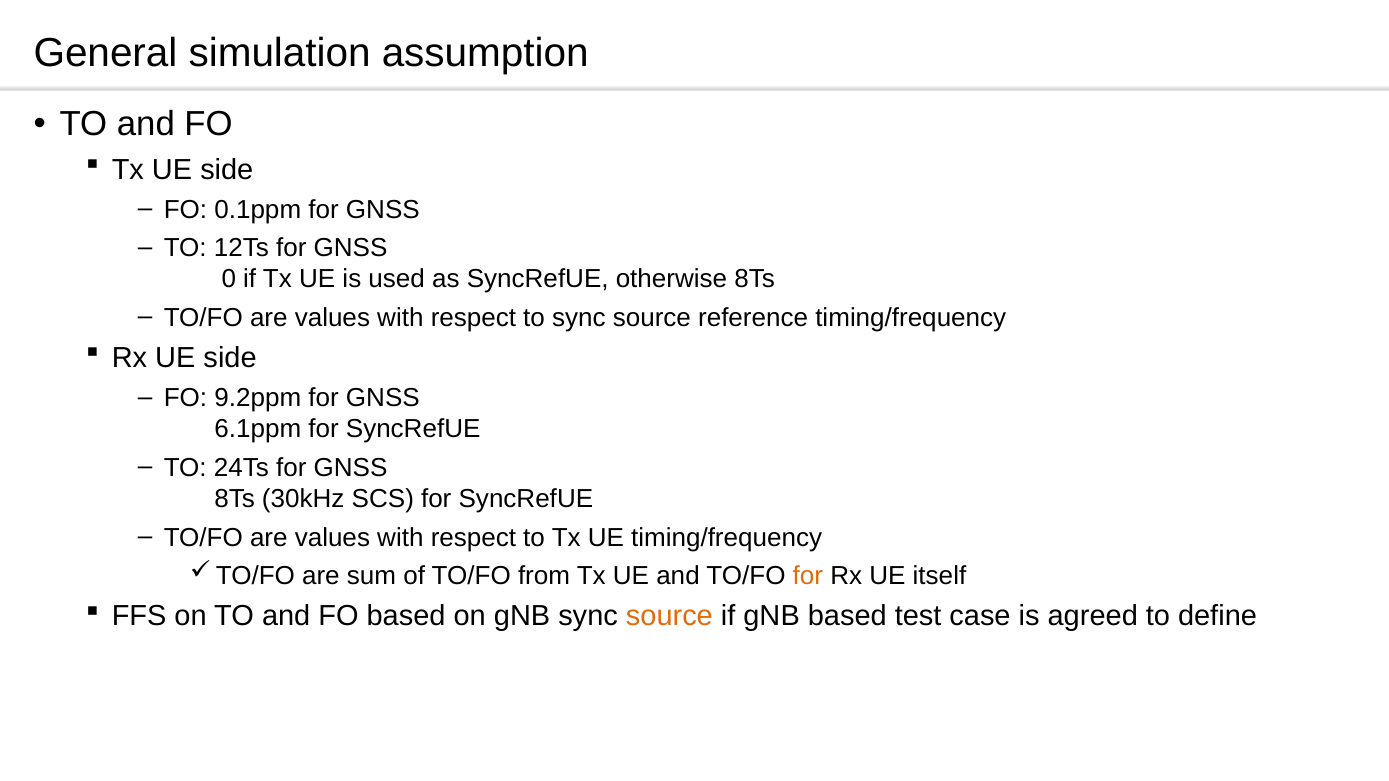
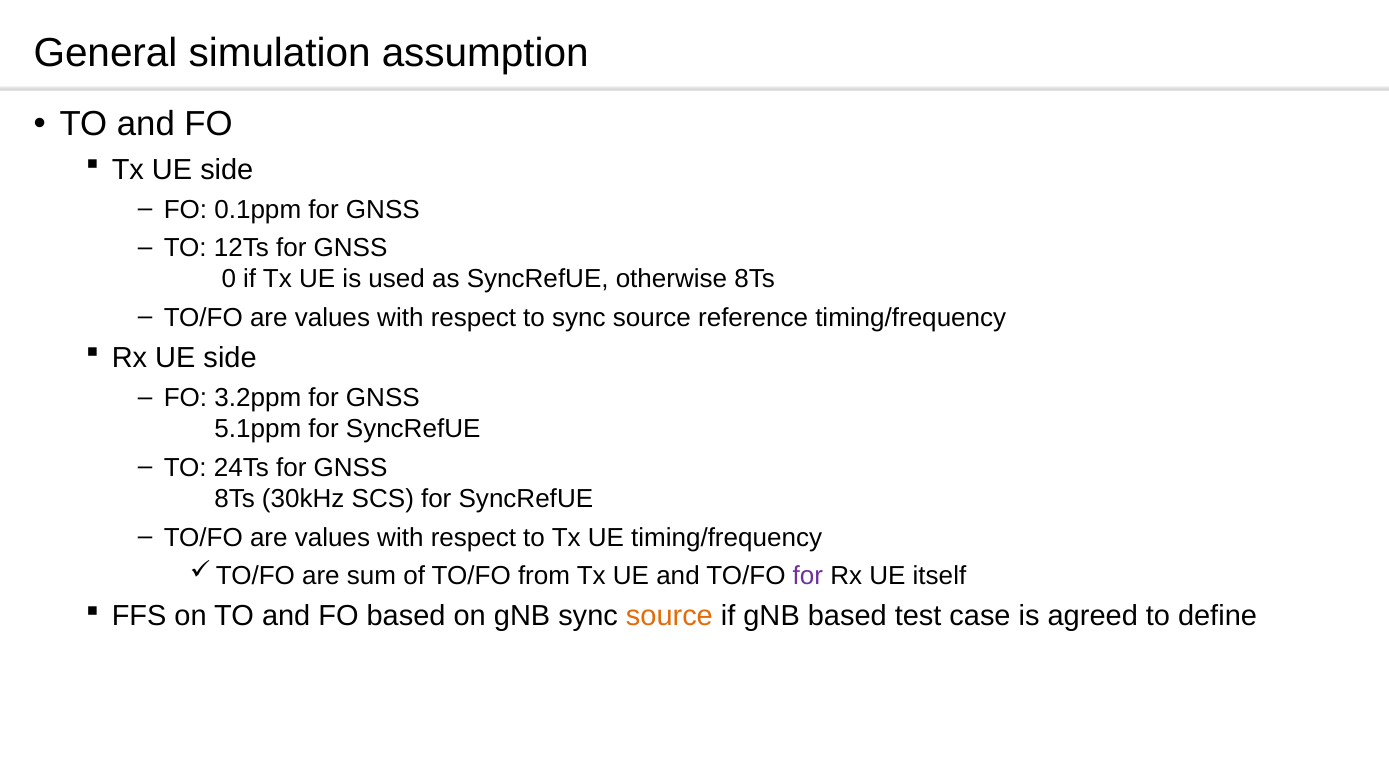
9.2ppm: 9.2ppm -> 3.2ppm
6.1ppm: 6.1ppm -> 5.1ppm
for at (808, 576) colour: orange -> purple
